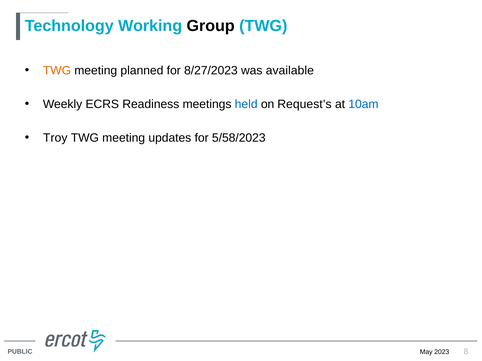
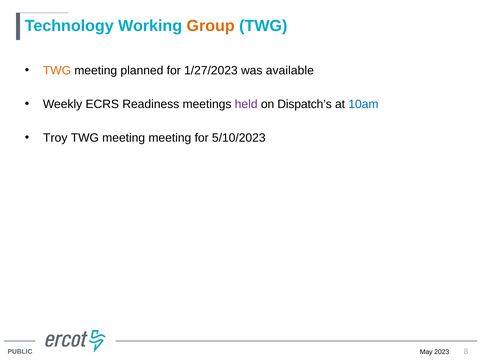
Group colour: black -> orange
8/27/2023: 8/27/2023 -> 1/27/2023
held colour: blue -> purple
Request’s: Request’s -> Dispatch’s
meeting updates: updates -> meeting
5/58/2023: 5/58/2023 -> 5/10/2023
